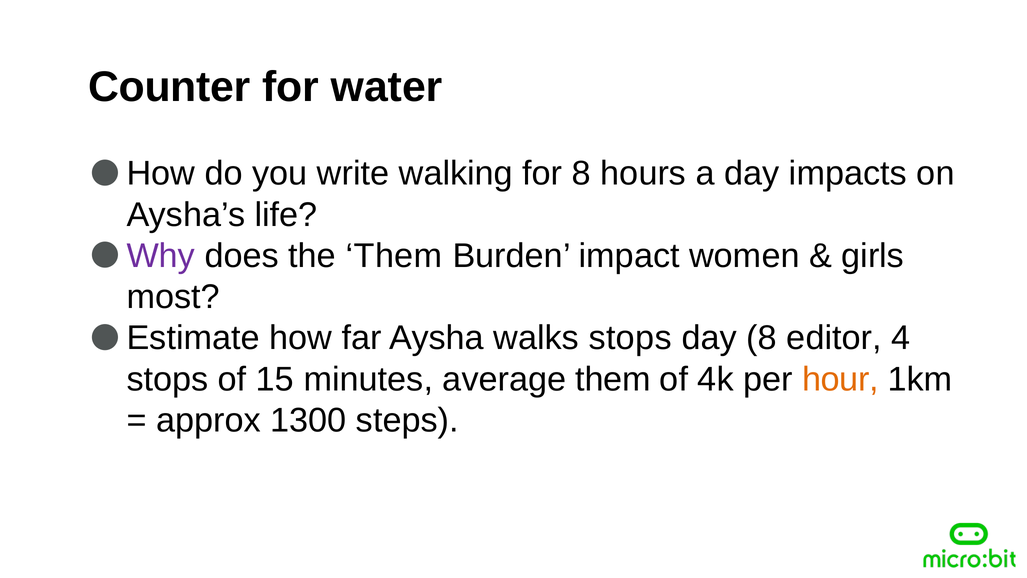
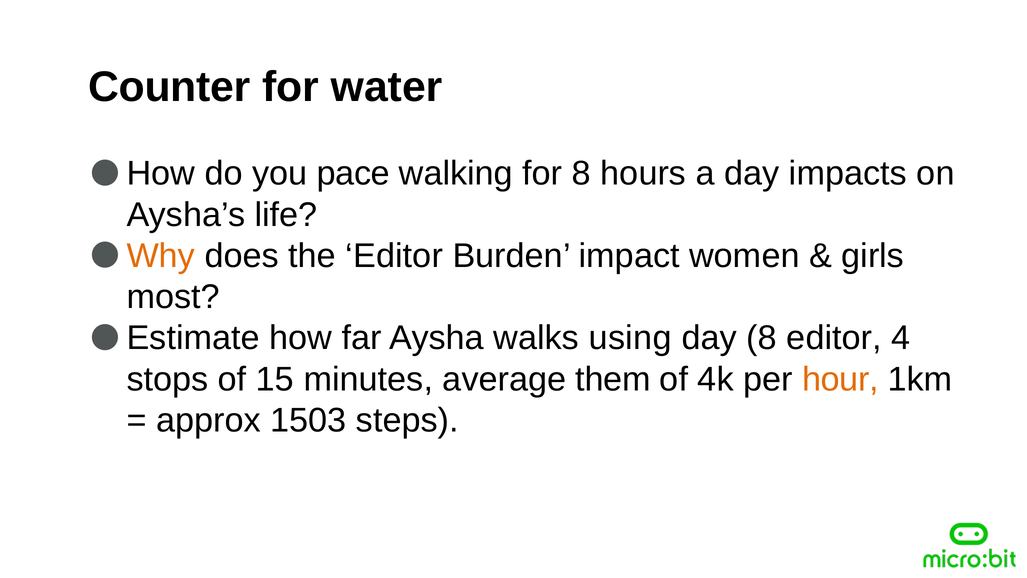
write: write -> pace
Why colour: purple -> orange
the Them: Them -> Editor
walks stops: stops -> using
1300: 1300 -> 1503
